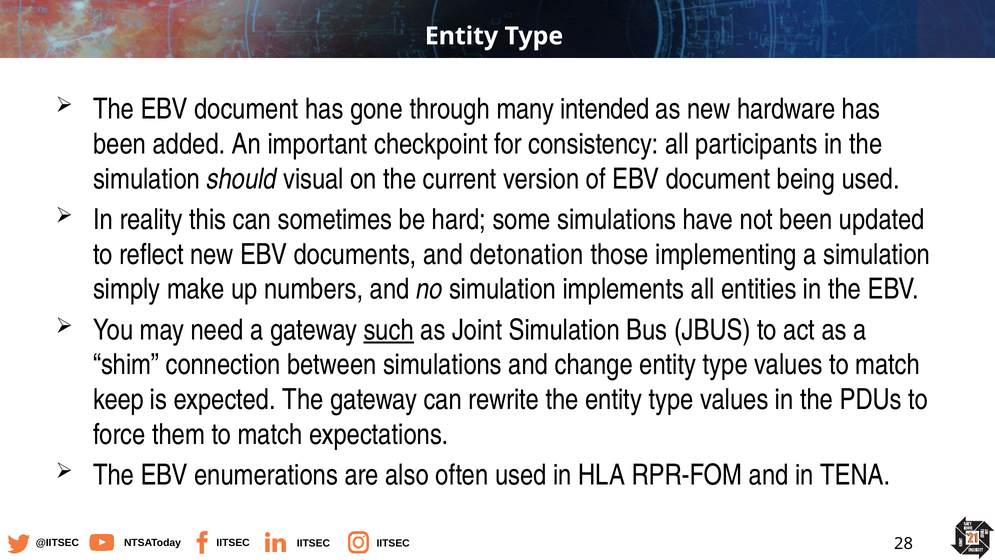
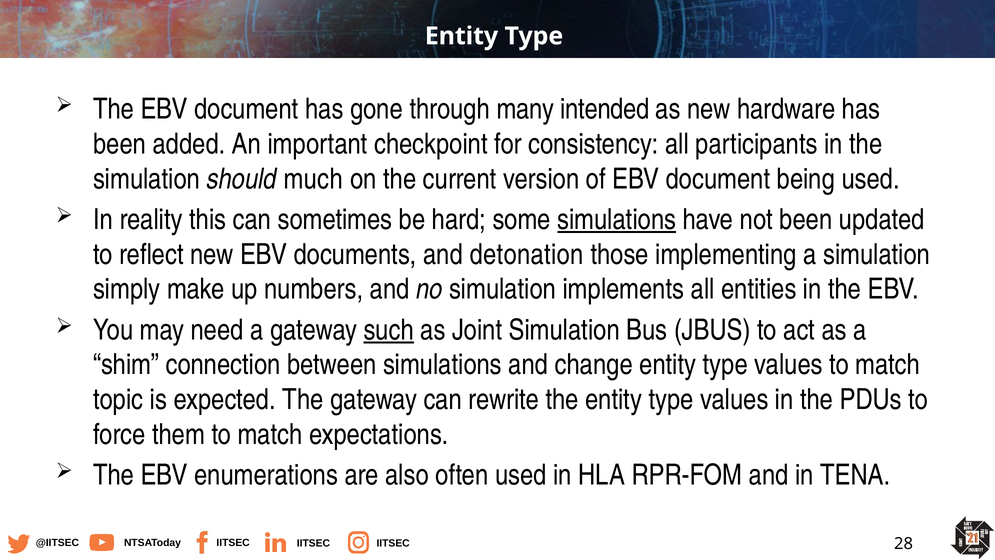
visual: visual -> much
simulations at (617, 219) underline: none -> present
keep: keep -> topic
